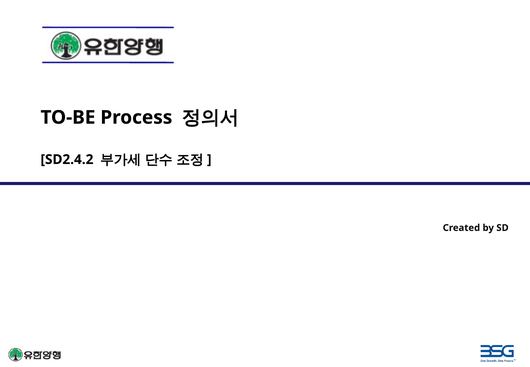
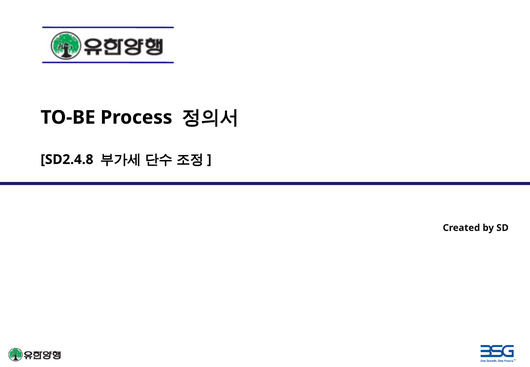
SD2.4.2: SD2.4.2 -> SD2.4.8
